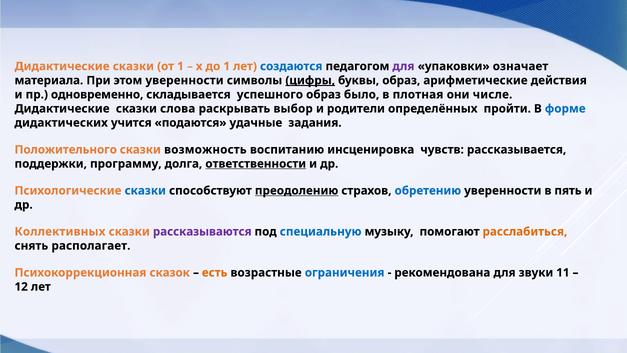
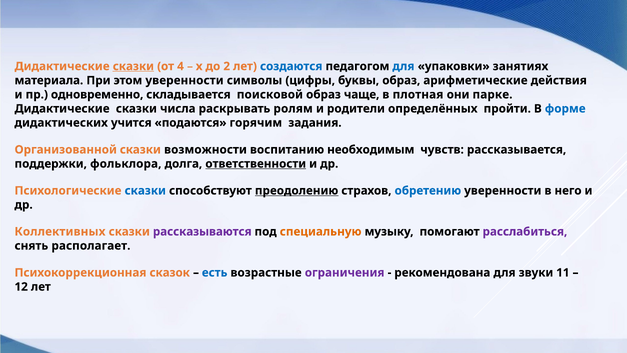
сказки at (133, 66) underline: none -> present
от 1: 1 -> 4
до 1: 1 -> 2
для at (403, 66) colour: purple -> blue
означает: означает -> занятиях
цифры underline: present -> none
успешного: успешного -> поисковой
было: было -> чаще
числе: числе -> парке
слова: слова -> числа
выбор: выбор -> ролям
удачные: удачные -> горячим
Положительного: Положительного -> Организованной
возможность: возможность -> возможности
инсценировка: инсценировка -> необходимым
программу: программу -> фольклора
пять: пять -> него
специальную colour: blue -> orange
расслабиться colour: orange -> purple
есть colour: orange -> blue
ограничения colour: blue -> purple
